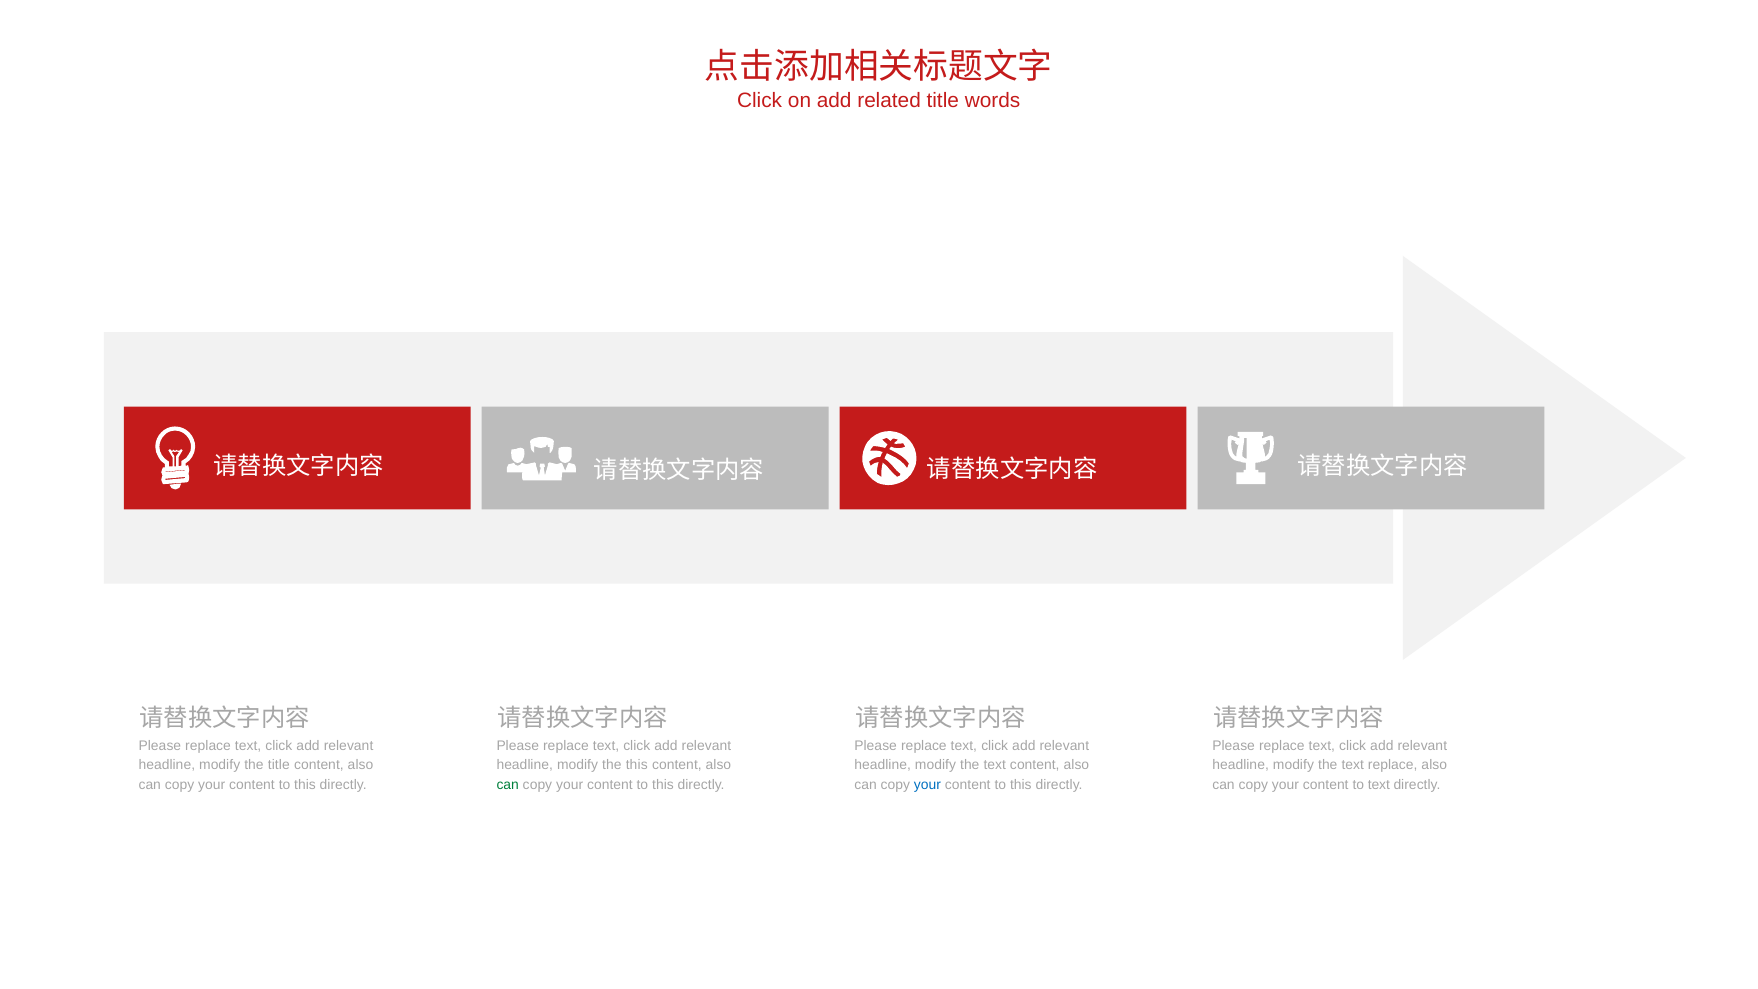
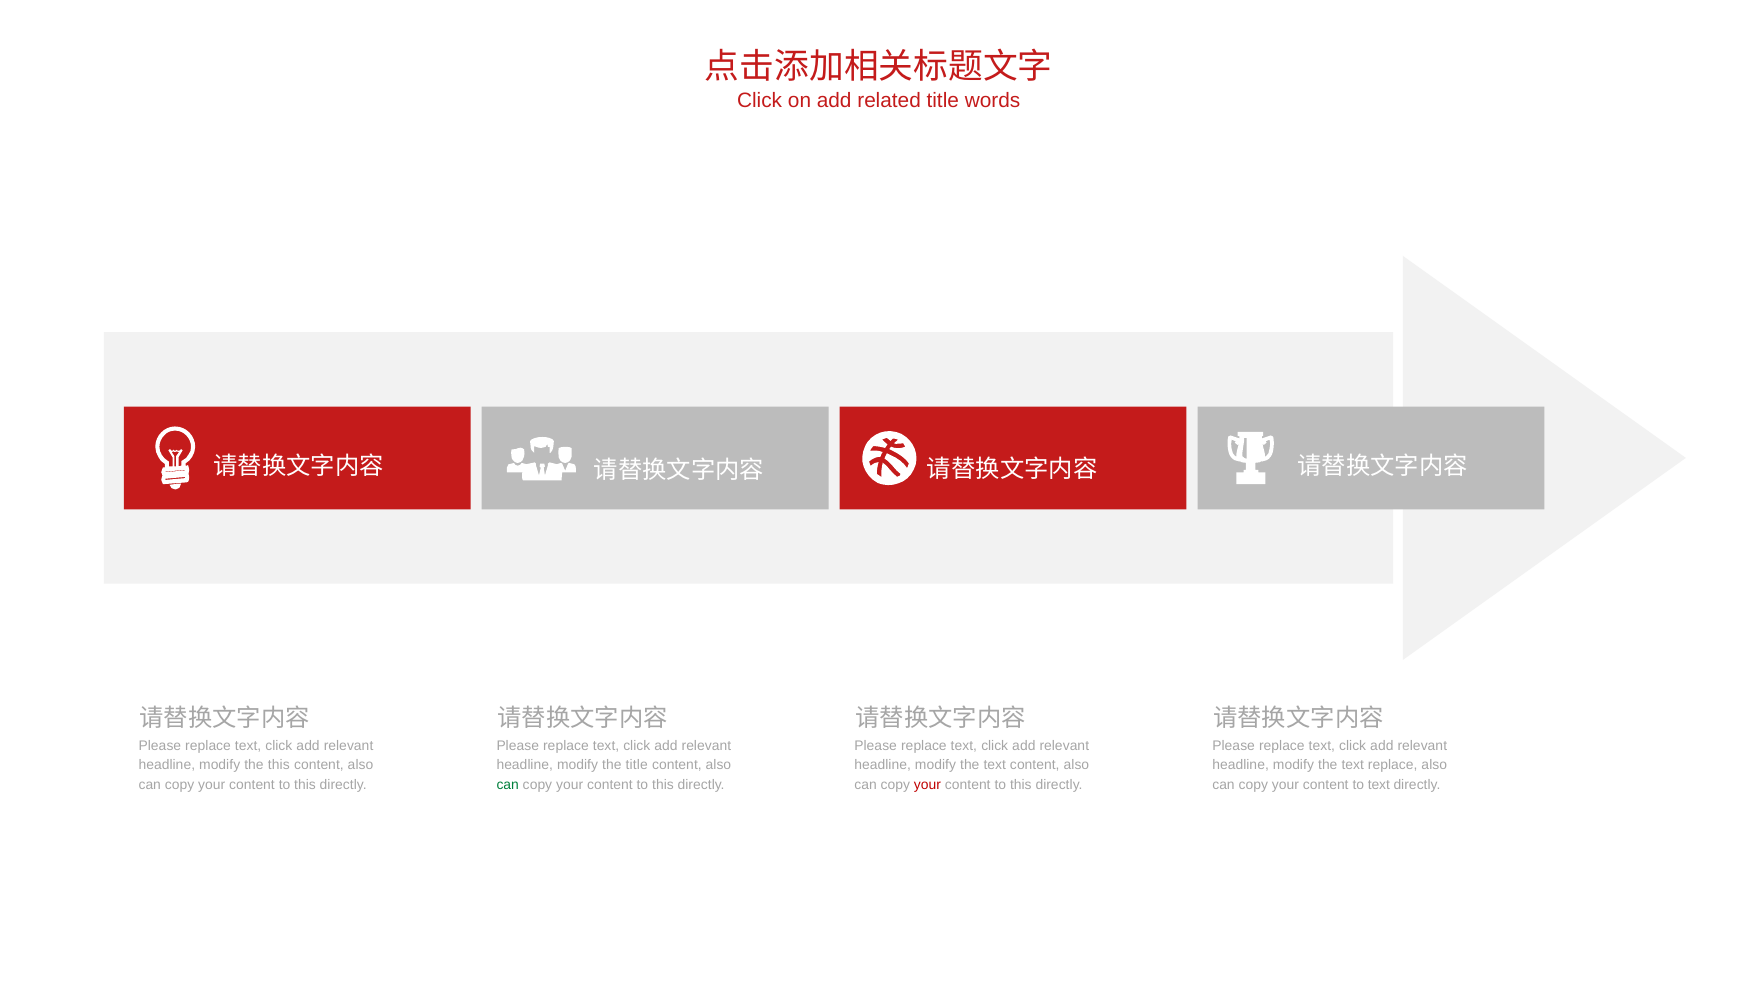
the title: title -> this
the this: this -> title
your at (927, 785) colour: blue -> red
